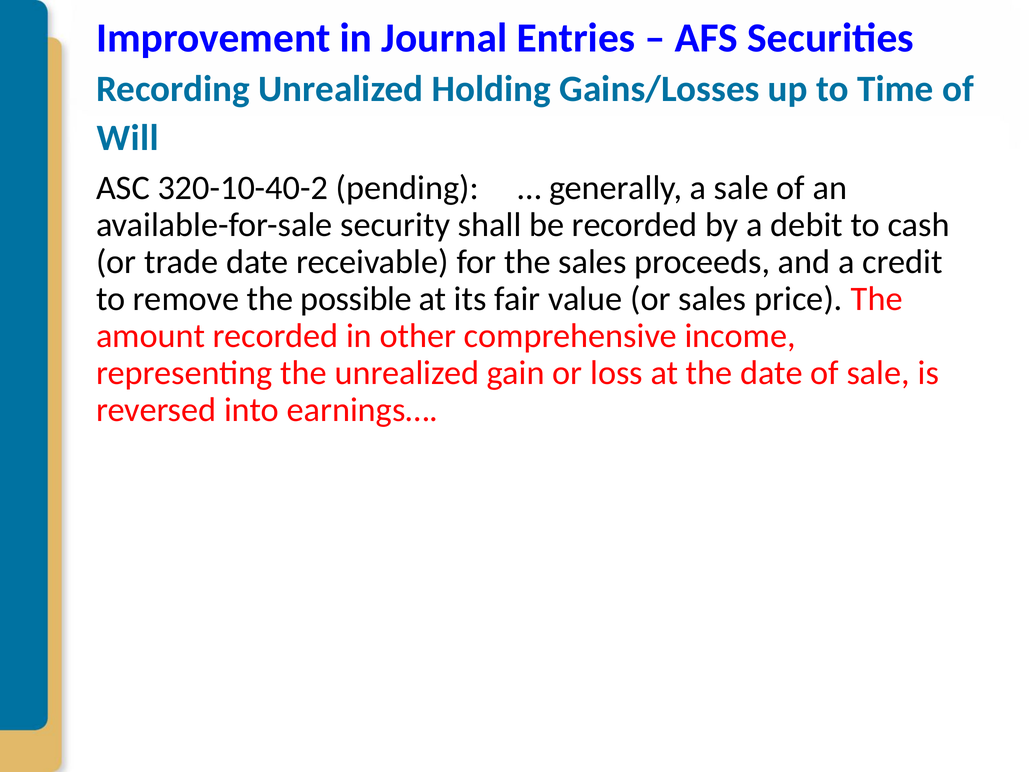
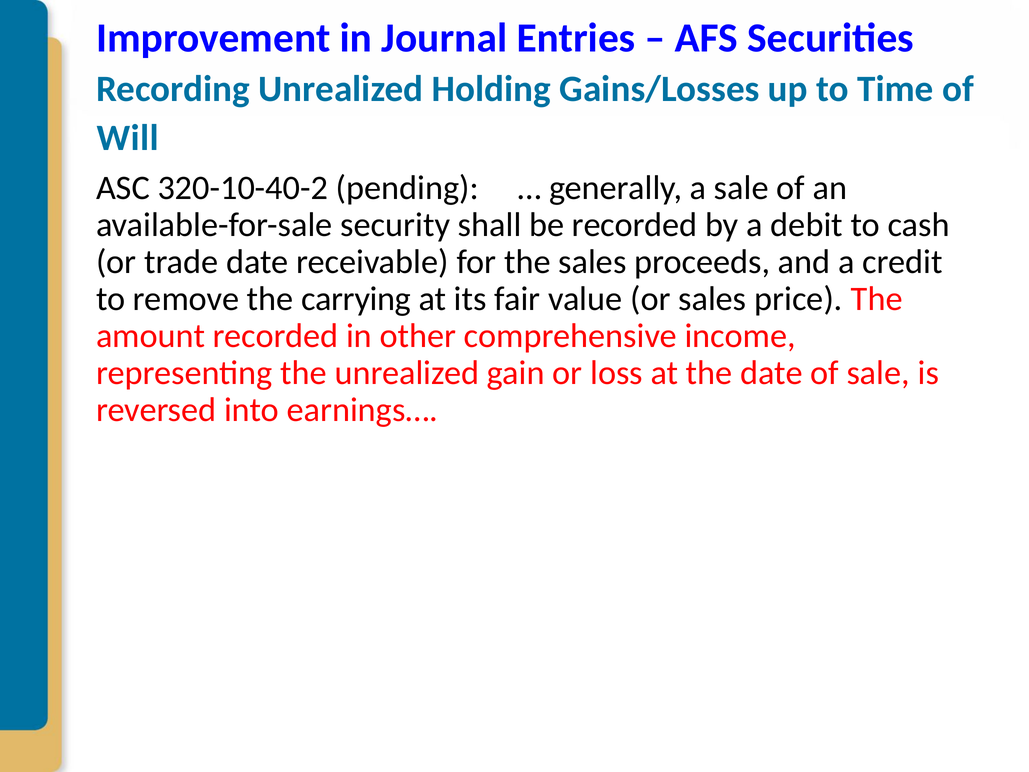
possible: possible -> carrying
